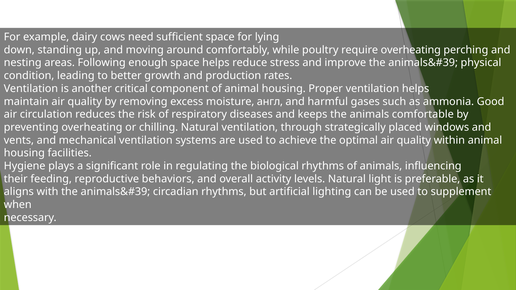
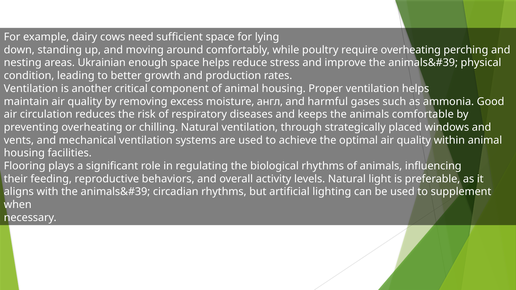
Following: Following -> Ukrainian
Hygiene: Hygiene -> Flooring
